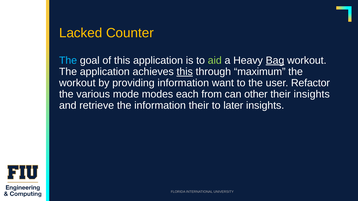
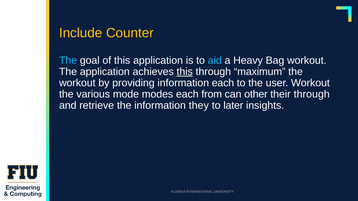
Lacked: Lacked -> Include
aid colour: light green -> light blue
Bag underline: present -> none
information want: want -> each
user Refactor: Refactor -> Workout
their insights: insights -> through
information their: their -> they
